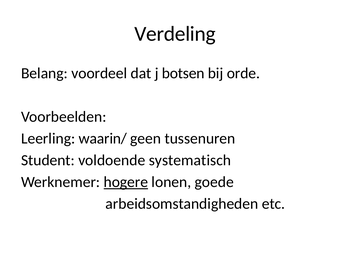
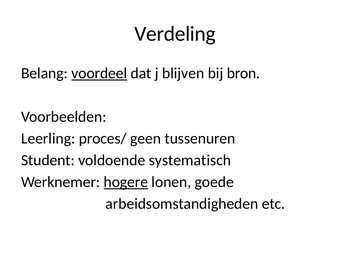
voordeel underline: none -> present
botsen: botsen -> blijven
orde: orde -> bron
waarin/: waarin/ -> proces/
